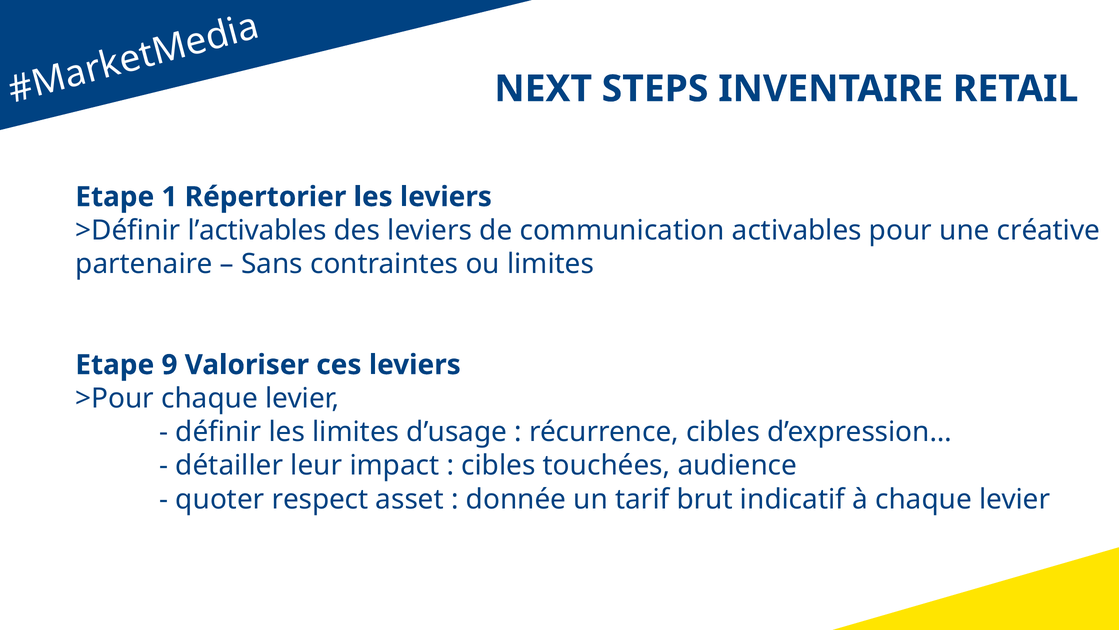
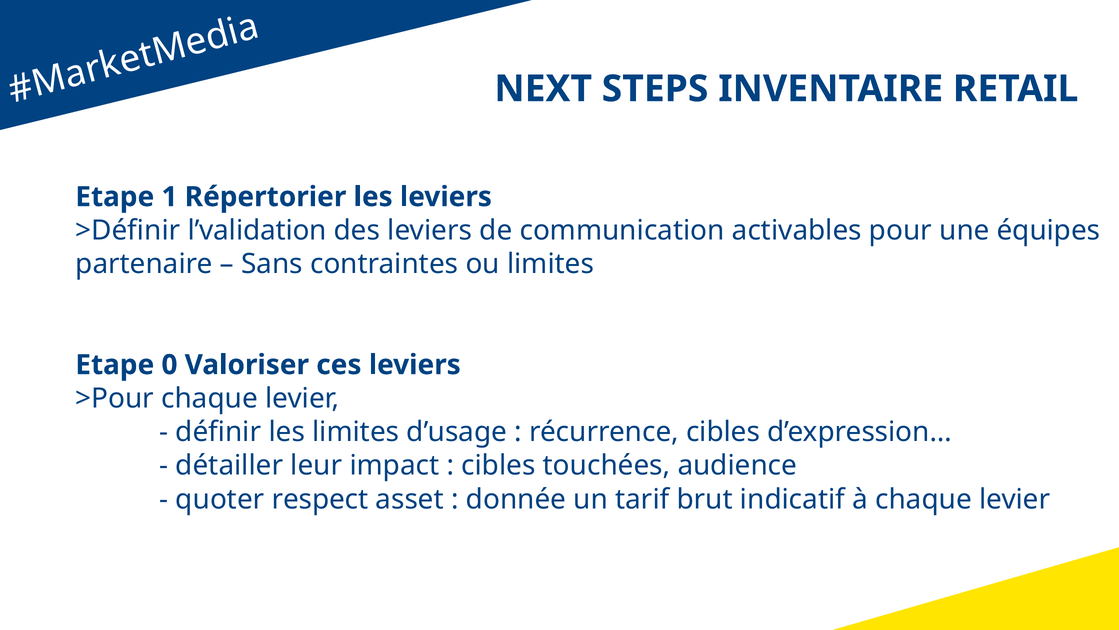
l’activables: l’activables -> l’validation
créative: créative -> équipes
9: 9 -> 0
